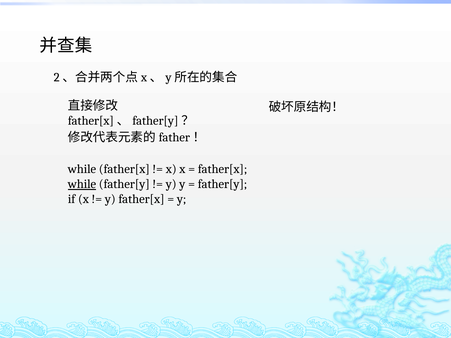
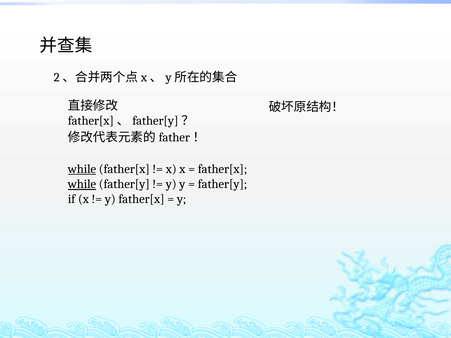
while at (82, 169) underline: none -> present
